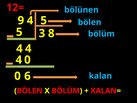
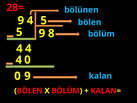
12=: 12= -> 28=
3 at (42, 33): 3 -> 9
0 6: 6 -> 9
